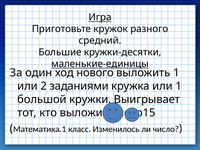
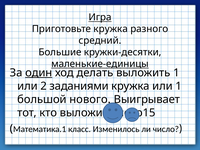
Приготовьте кружок: кружок -> кружка
один underline: none -> present
нового: нового -> делать
кружки: кружки -> нового
